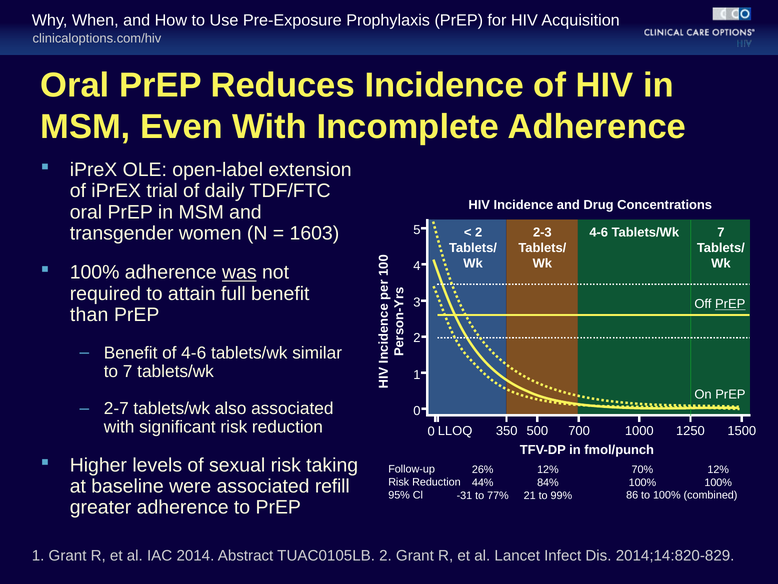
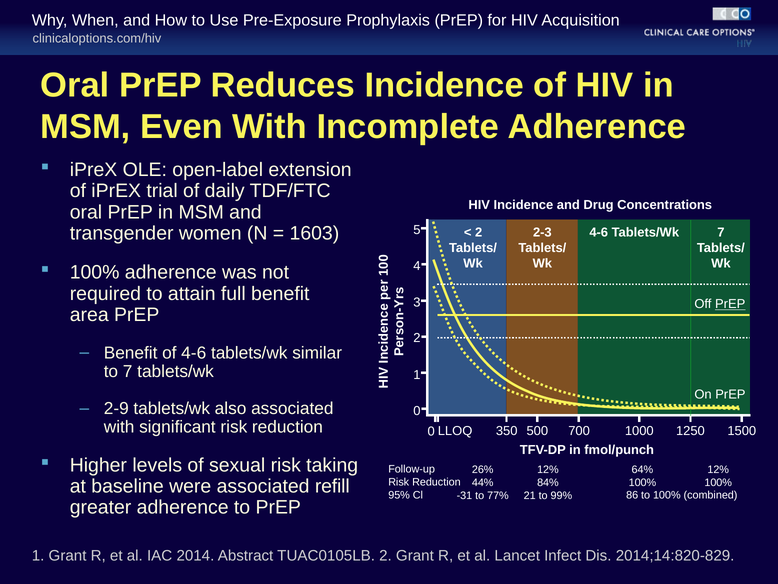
was underline: present -> none
than: than -> area
2-7: 2-7 -> 2-9
70%: 70% -> 64%
